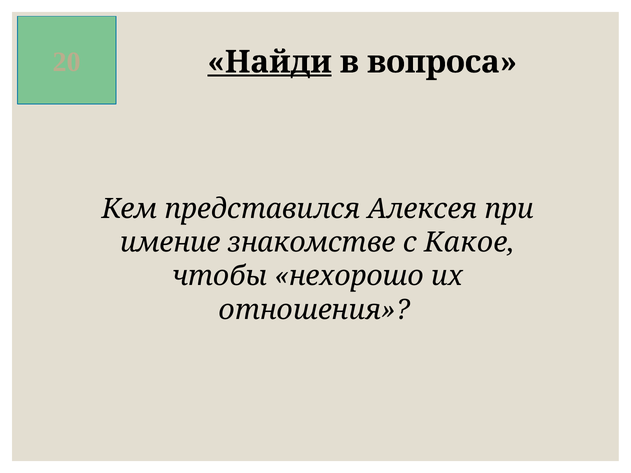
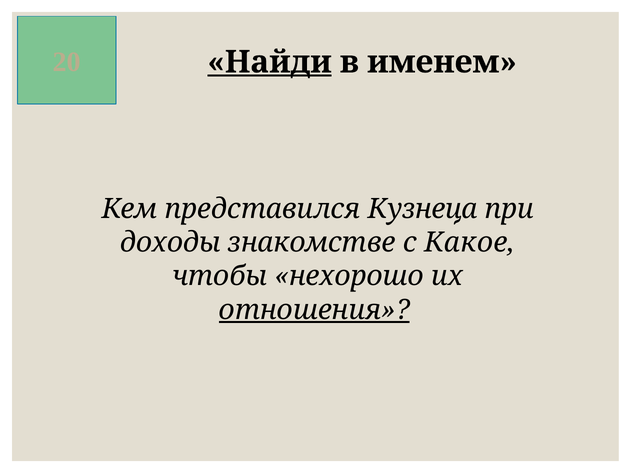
вопроса: вопроса -> именем
Алексея: Алексея -> Кузнеца
имение: имение -> доходы
отношения underline: none -> present
